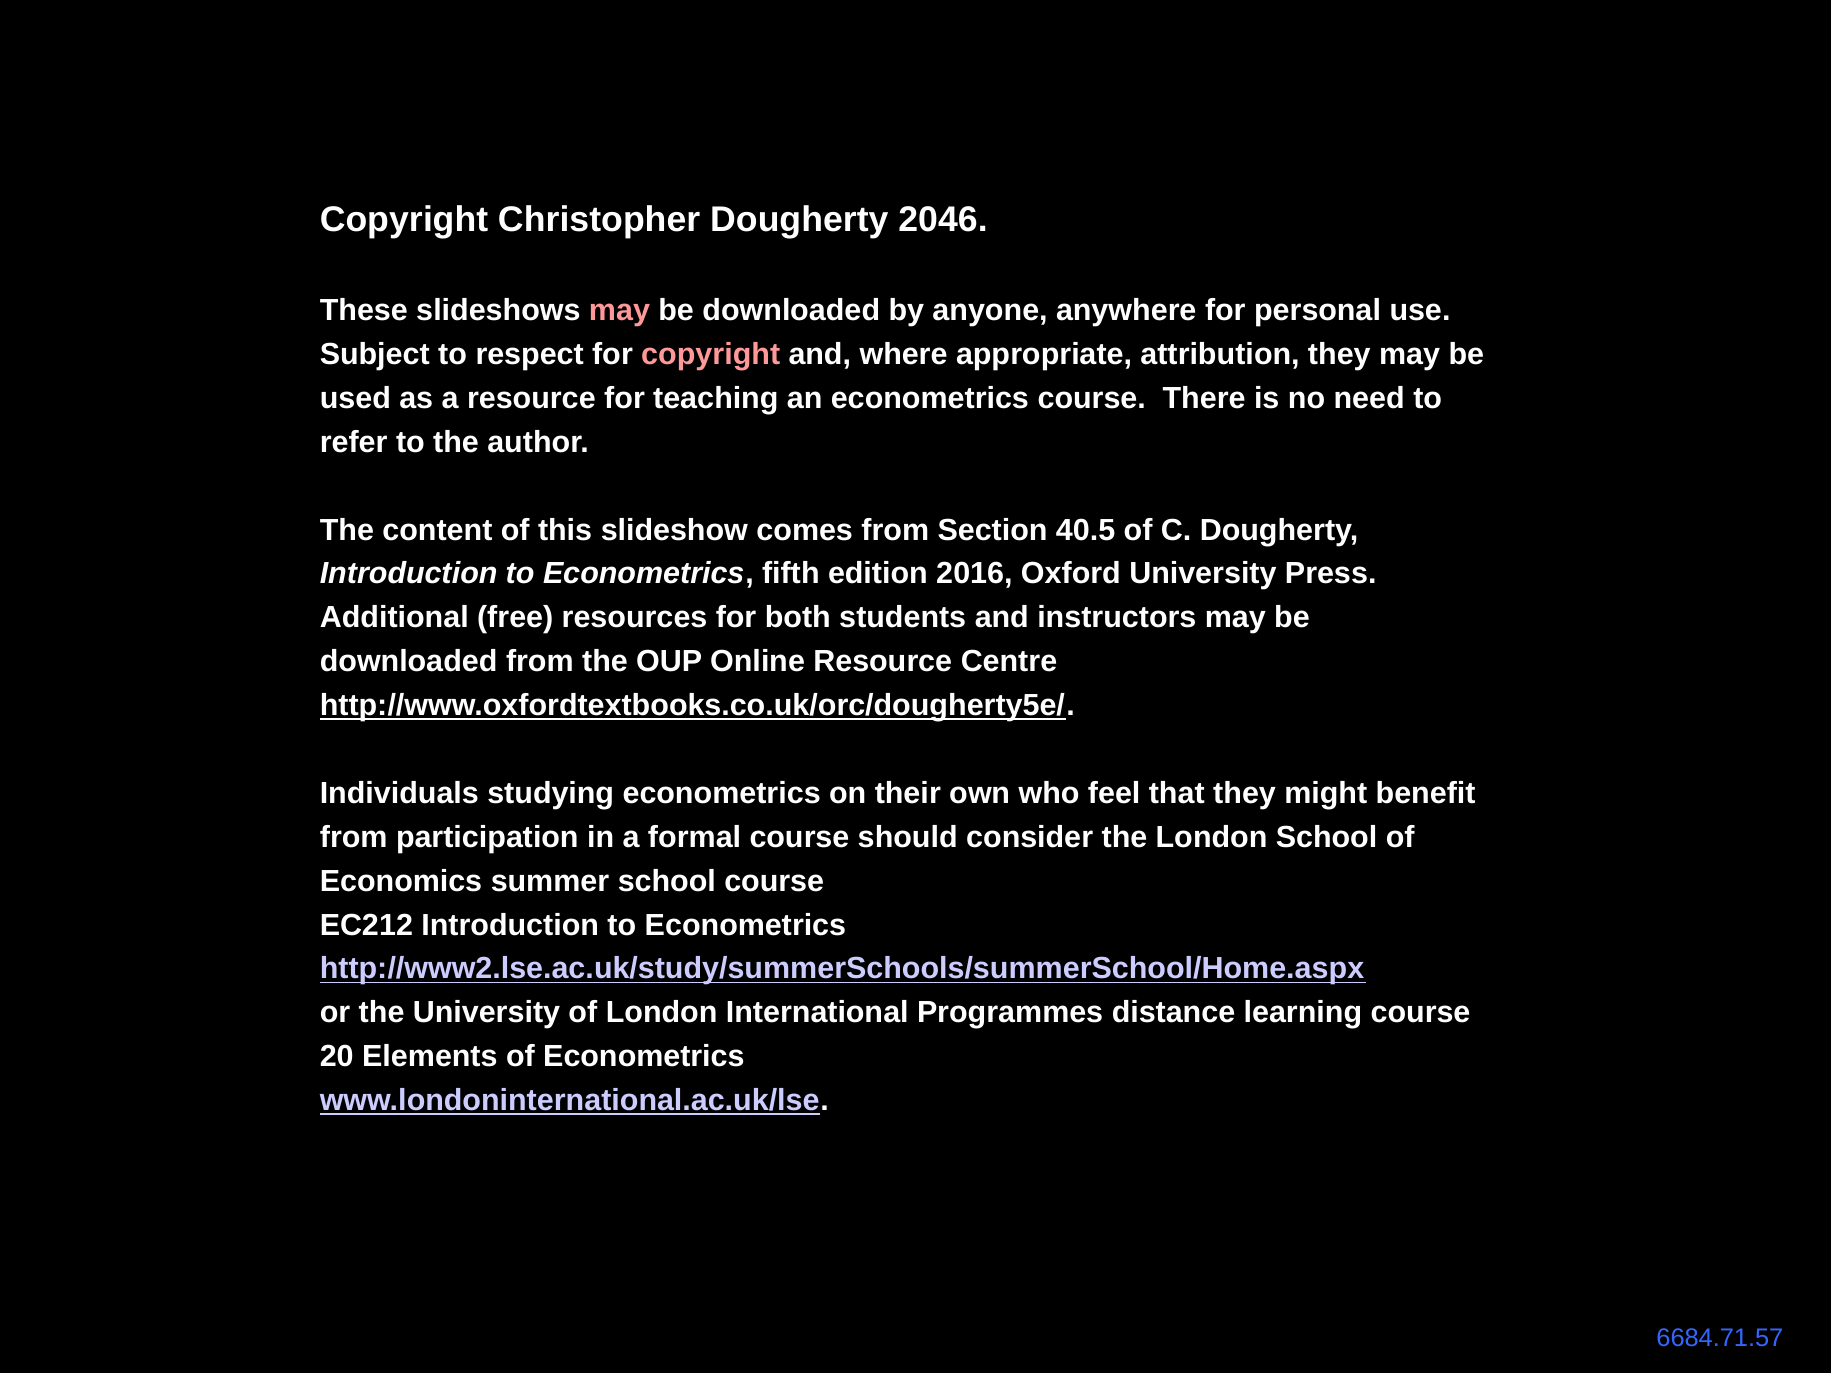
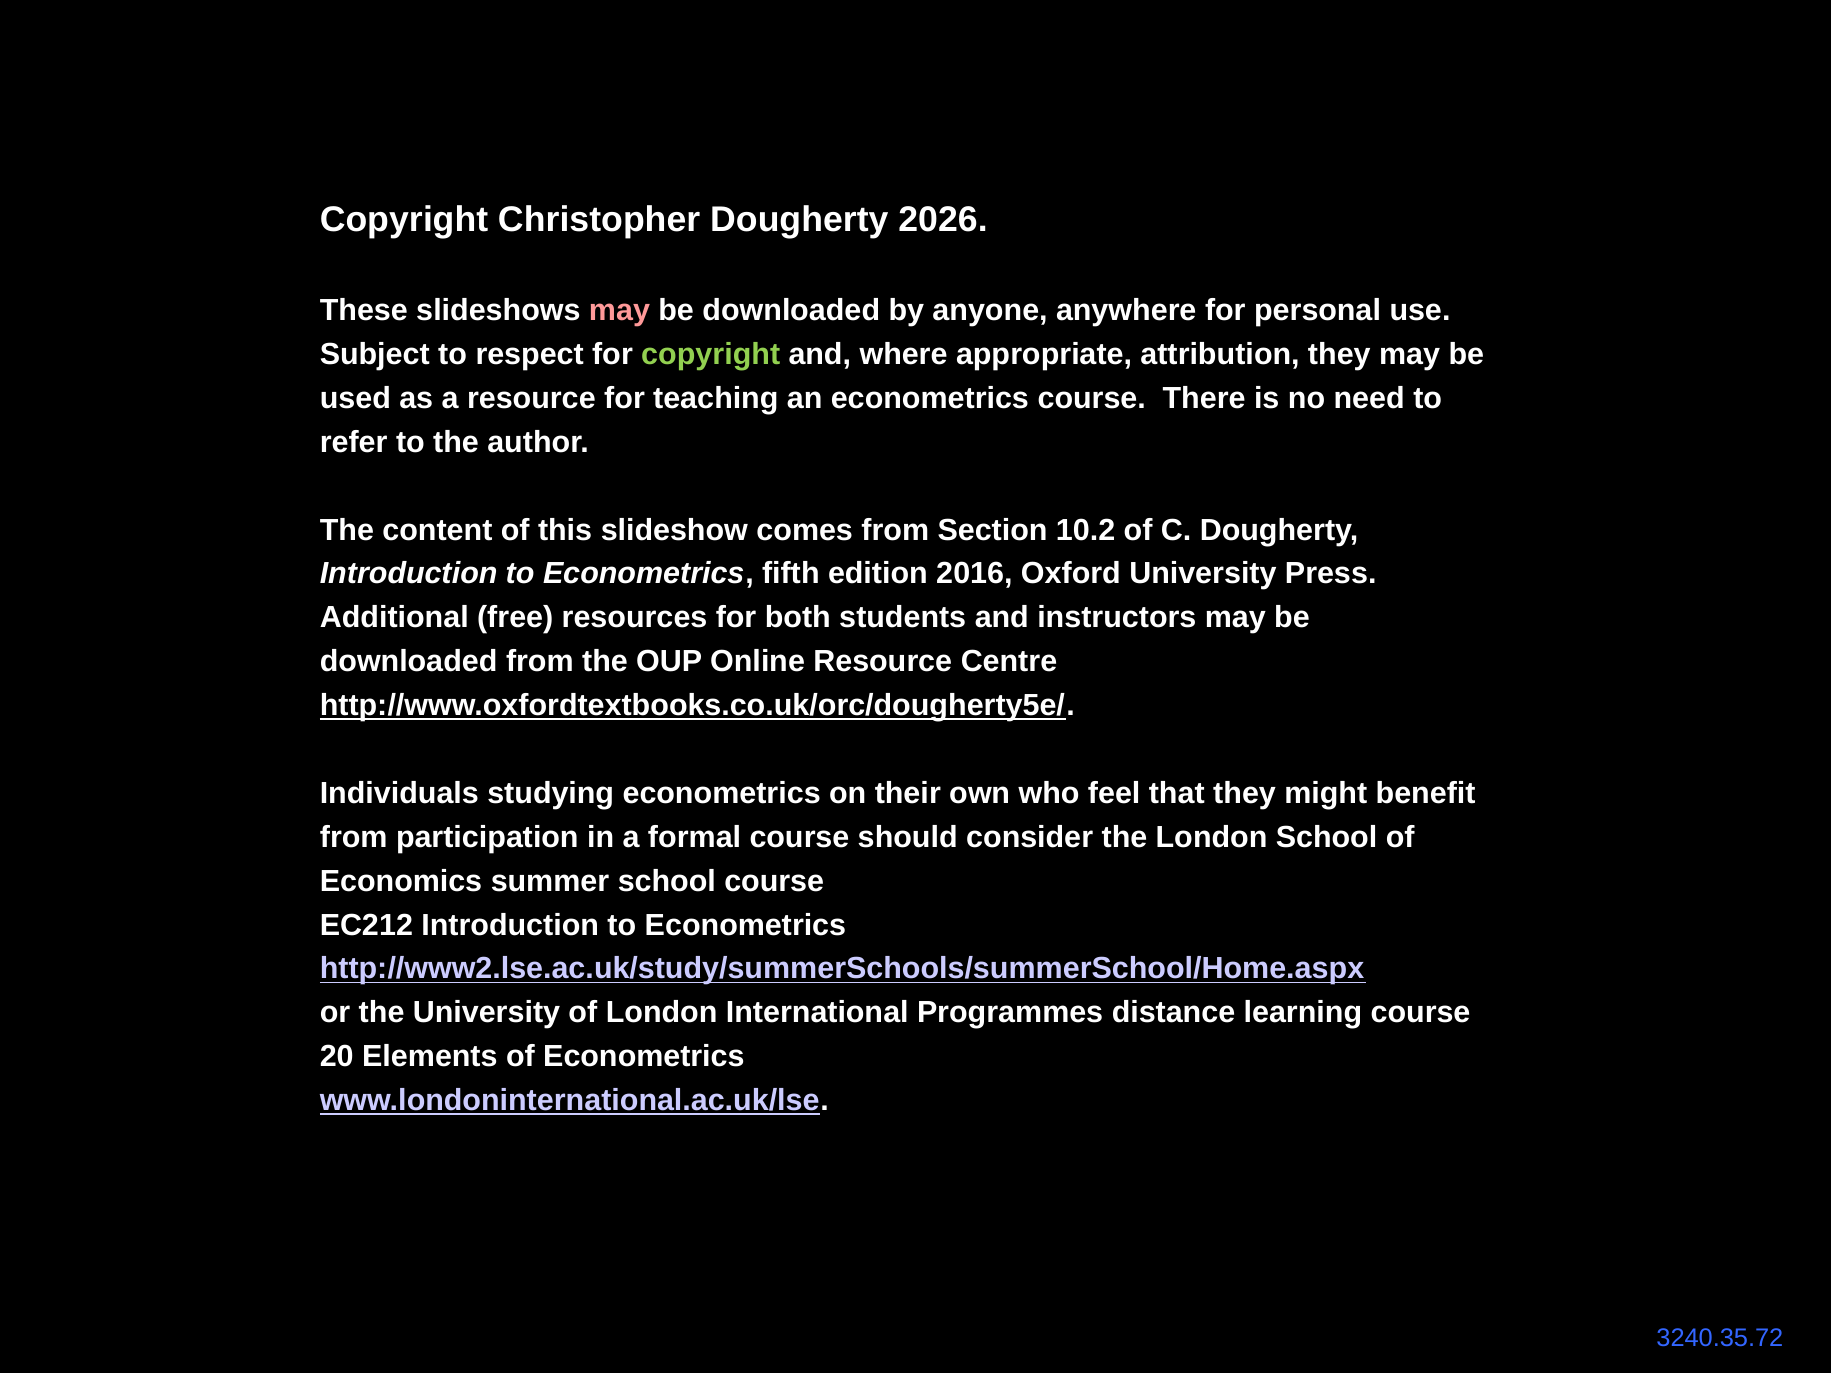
2046: 2046 -> 2026
copyright at (711, 354) colour: pink -> light green
40.5: 40.5 -> 10.2
6684.71.57: 6684.71.57 -> 3240.35.72
